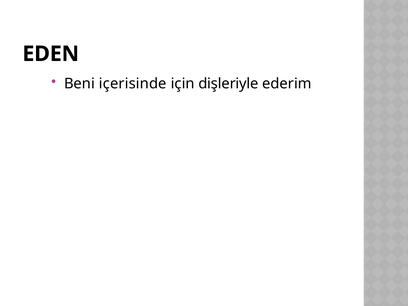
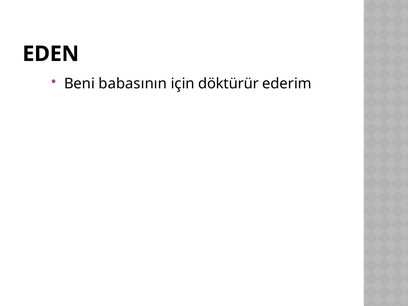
içerisinde: içerisinde -> babasının
dişleriyle: dişleriyle -> döktürür
